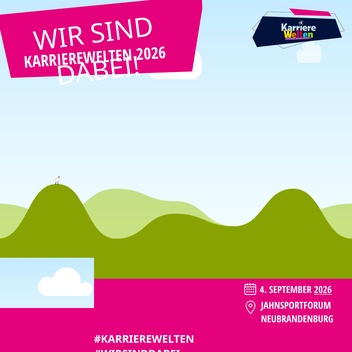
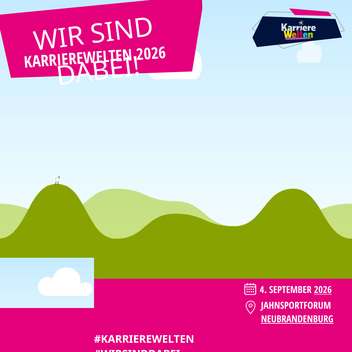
NEUBRANDENBURG underline: none -> present
